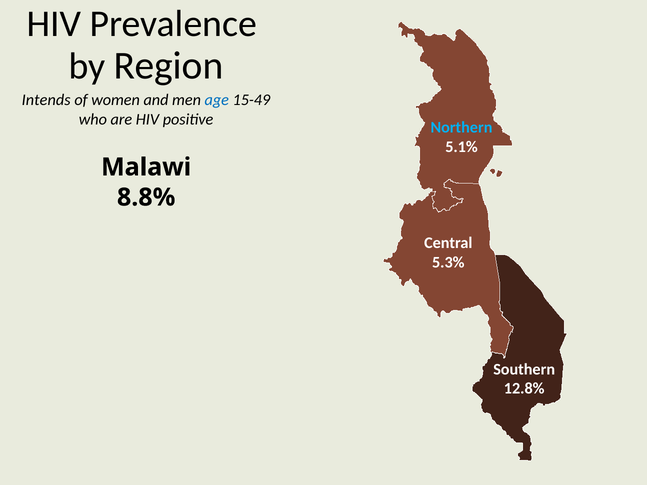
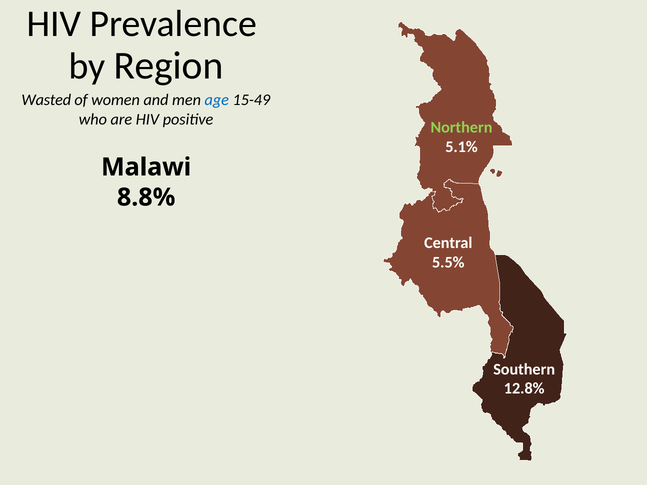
Intends: Intends -> Wasted
Northern colour: light blue -> light green
5.3%: 5.3% -> 5.5%
